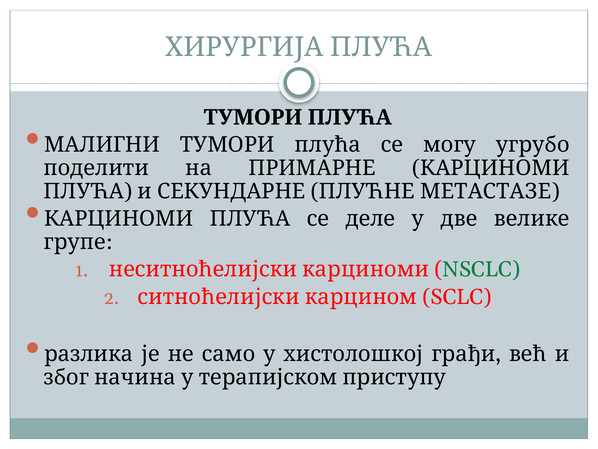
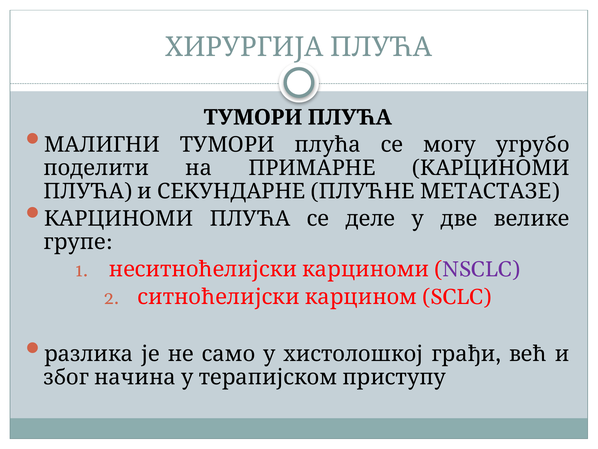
NSCLC colour: green -> purple
